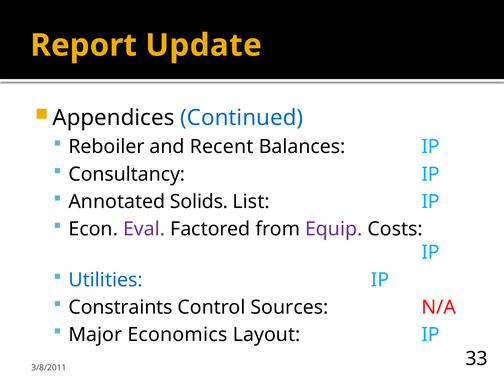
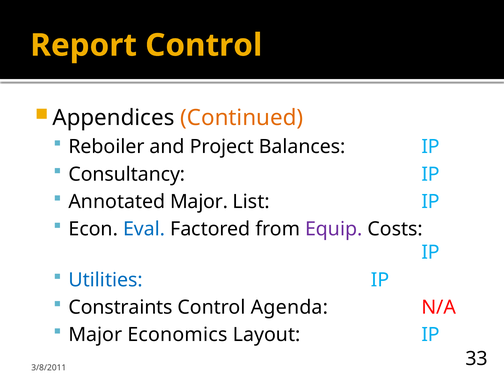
Report Update: Update -> Control
Continued colour: blue -> orange
Recent: Recent -> Project
Annotated Solids: Solids -> Major
Eval colour: purple -> blue
Sources: Sources -> Agenda
